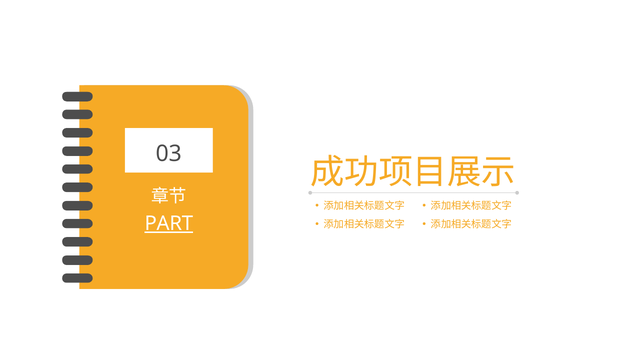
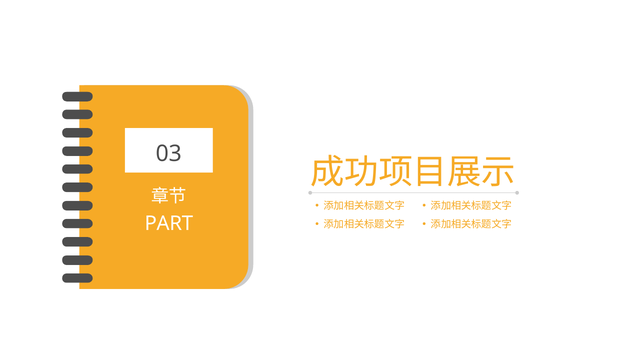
PART underline: present -> none
